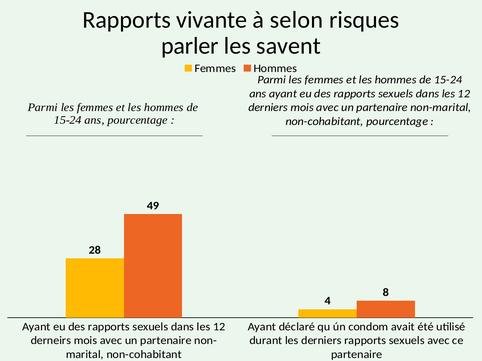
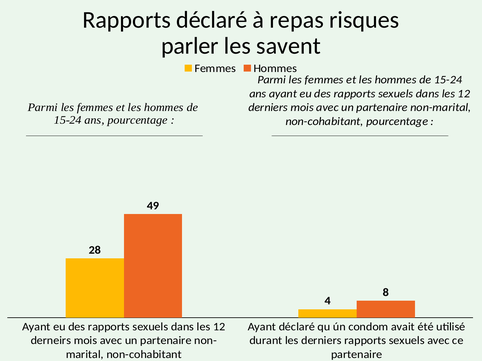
Rapports vivante: vivante -> déclaré
selon: selon -> repas
